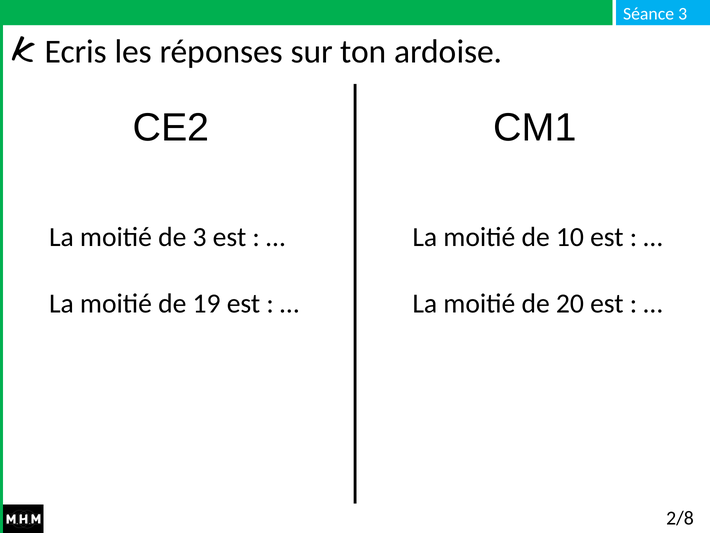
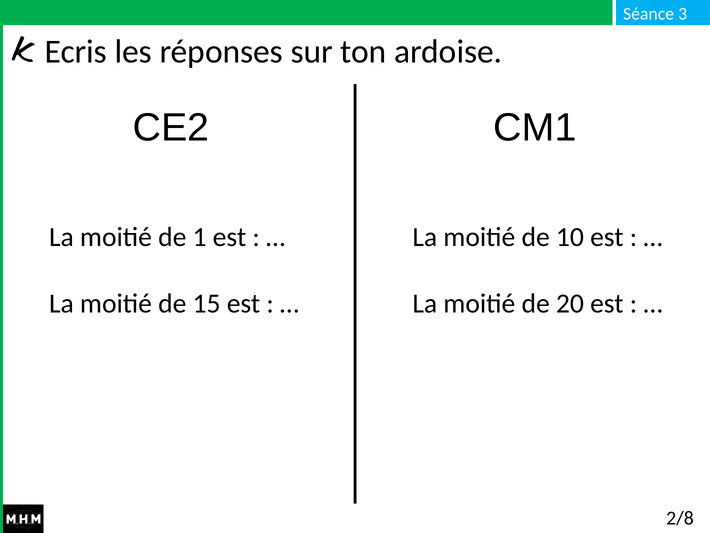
de 3: 3 -> 1
19: 19 -> 15
